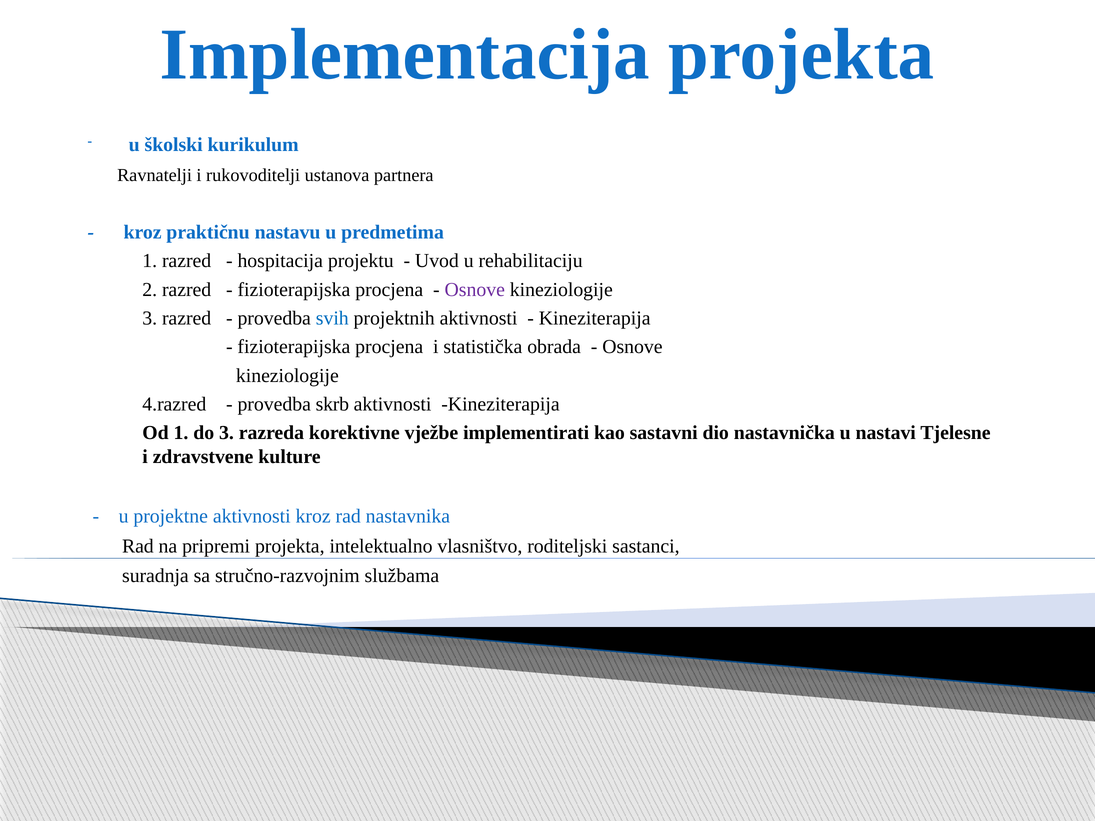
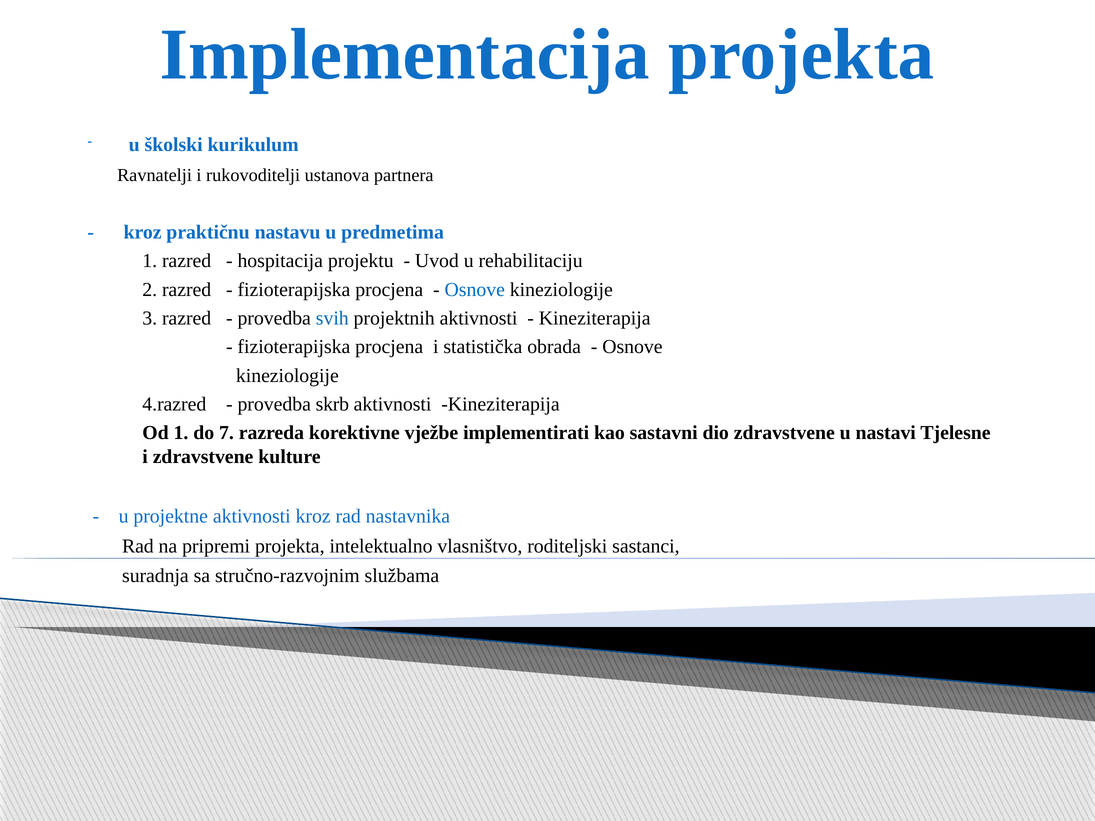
Osnove at (475, 290) colour: purple -> blue
do 3: 3 -> 7
dio nastavnička: nastavnička -> zdravstvene
